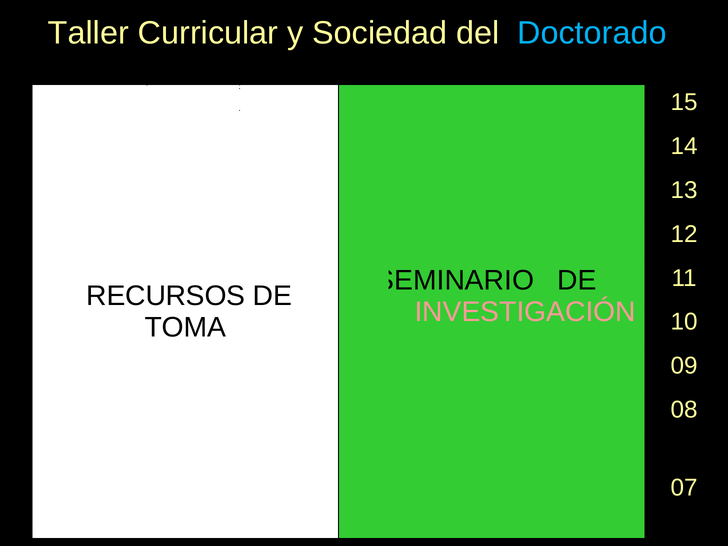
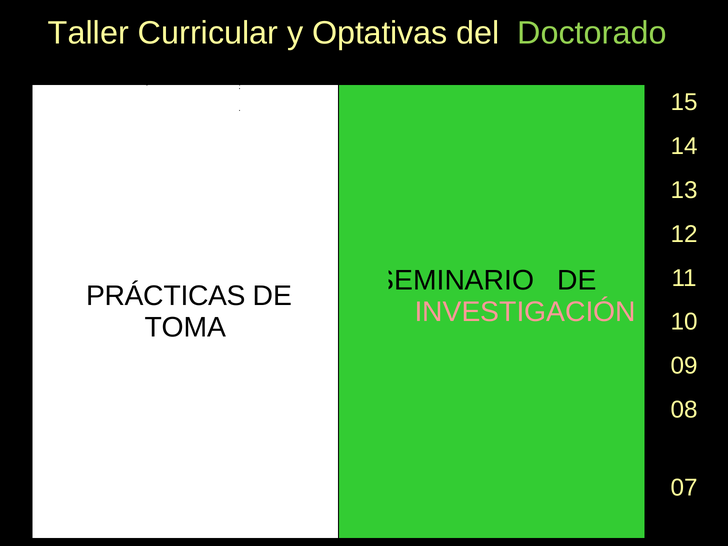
Sociedad: Sociedad -> Optativas
Doctorado colour: light blue -> light green
RECURSOS: RECURSOS -> PRÁCTICAS
